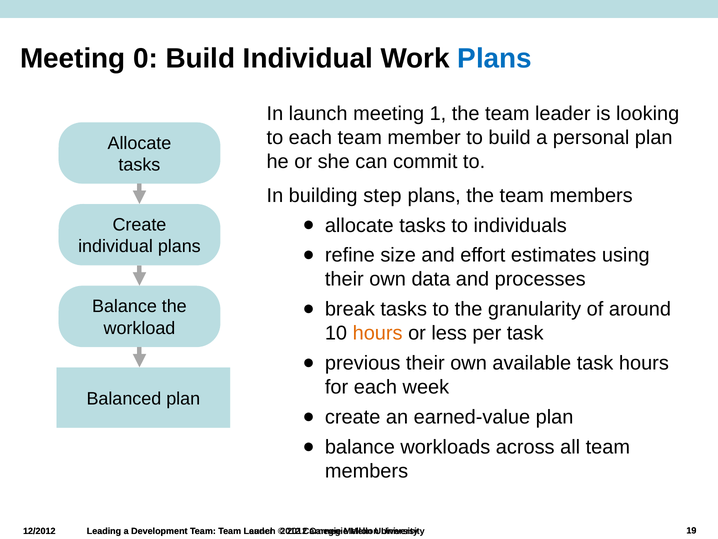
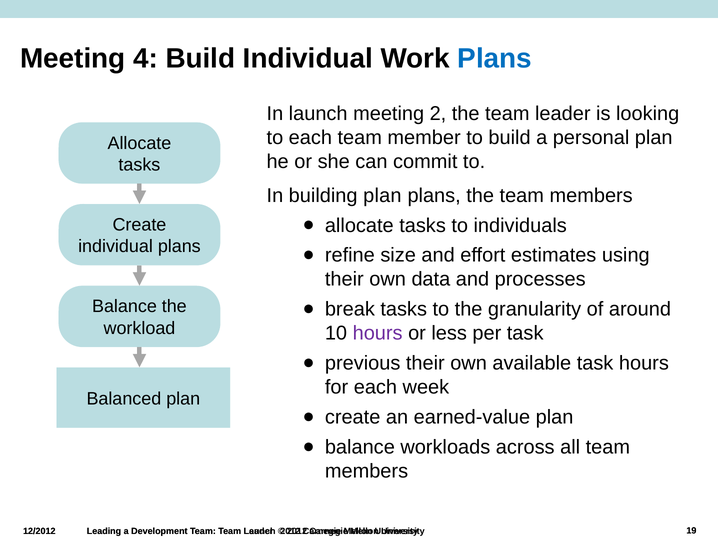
0: 0 -> 4
1: 1 -> 2
building step: step -> plan
hours at (378, 333) colour: orange -> purple
